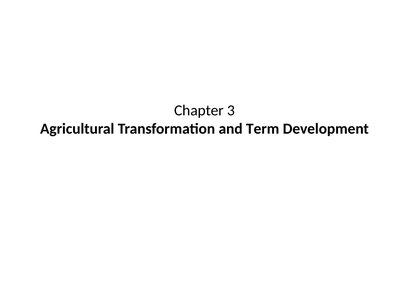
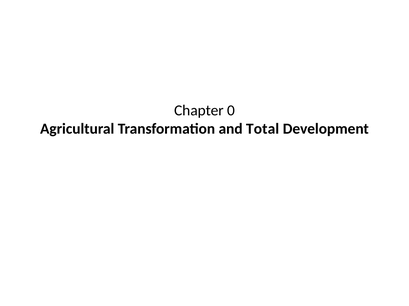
3: 3 -> 0
Term: Term -> Total
